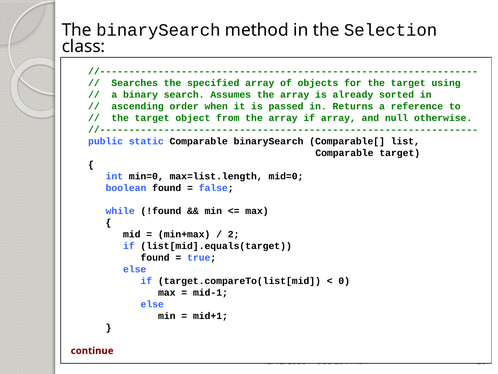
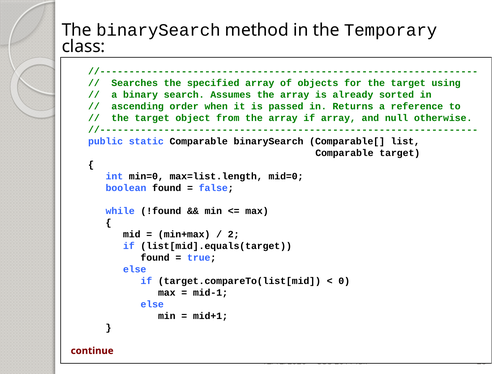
Selection: Selection -> Temporary
